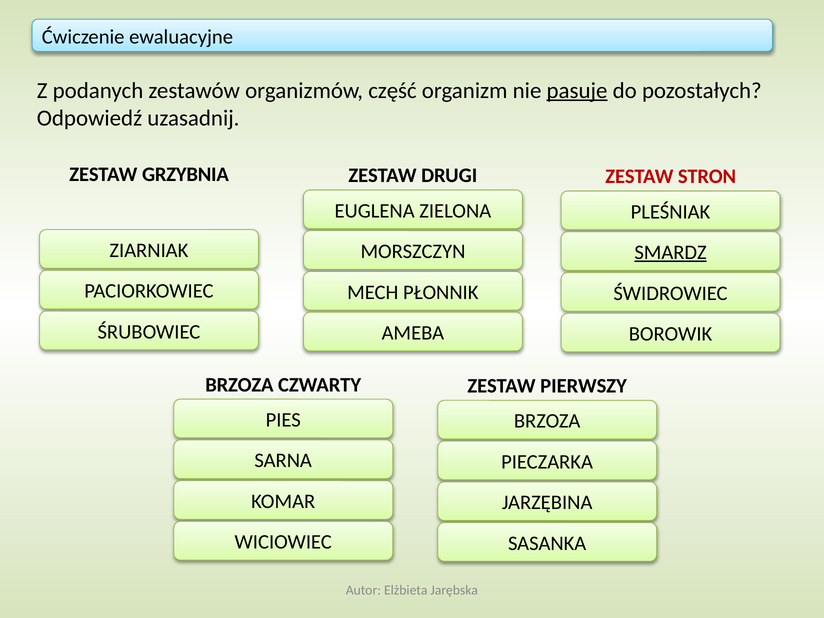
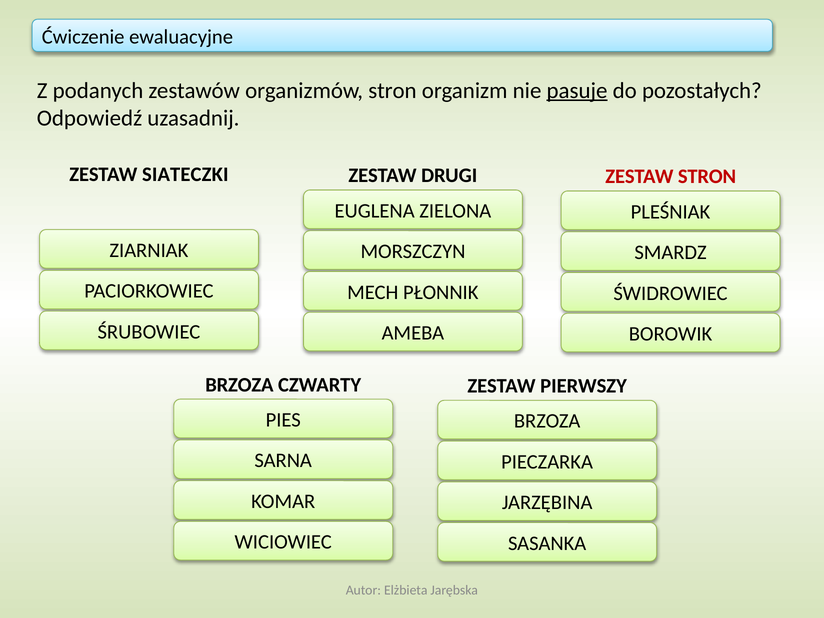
organizmów część: część -> stron
GRZYBNIA: GRZYBNIA -> SIATECZKI
SMARDZ underline: present -> none
